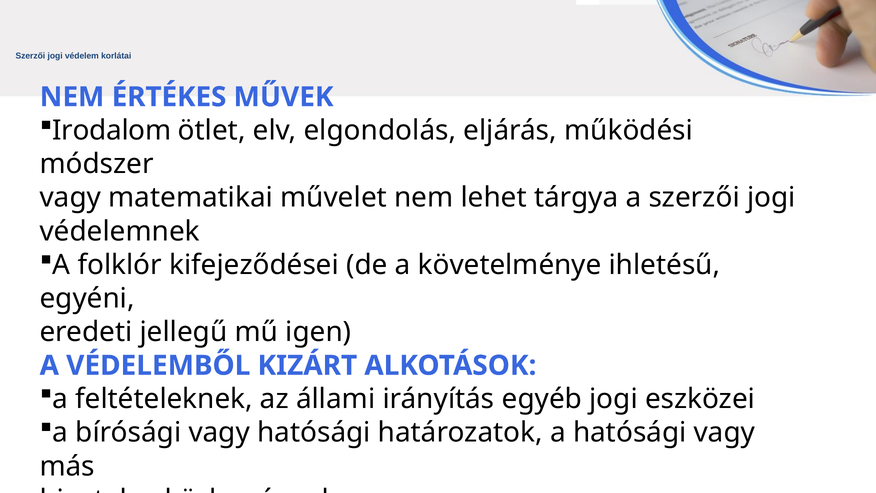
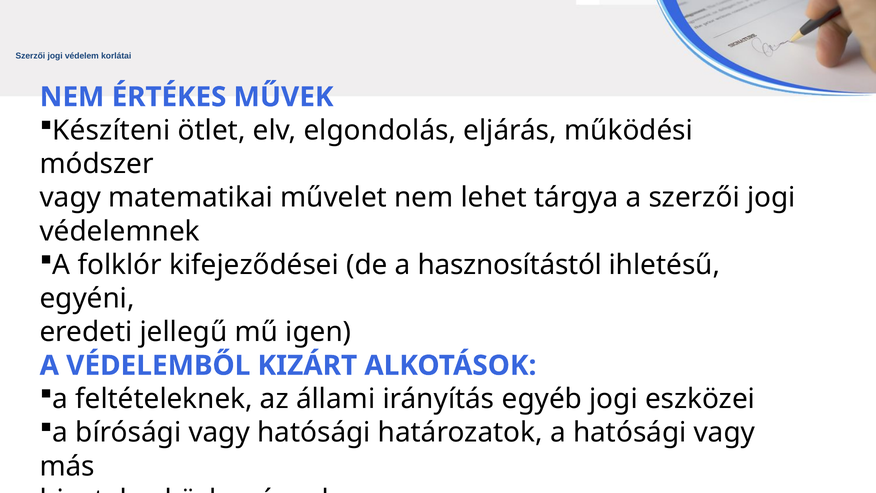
Irodalom: Irodalom -> Készíteni
követelménye: követelménye -> hasznosítástól
